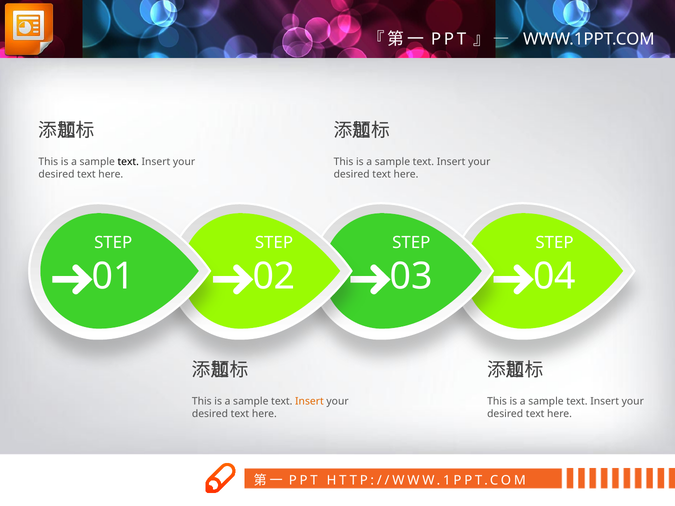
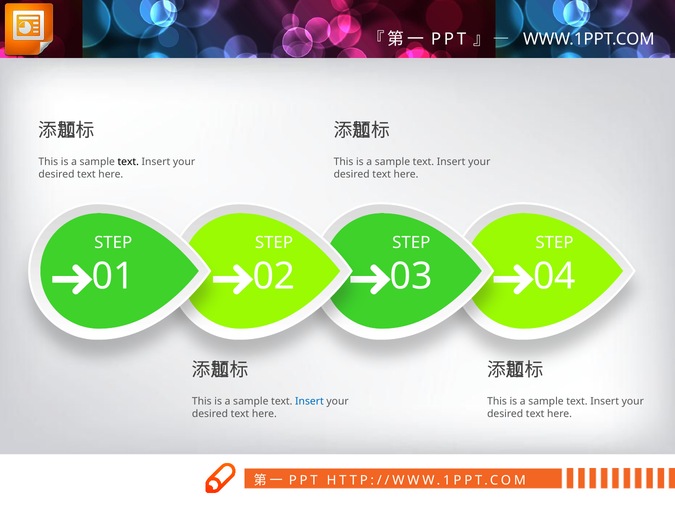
Insert at (309, 402) colour: orange -> blue
